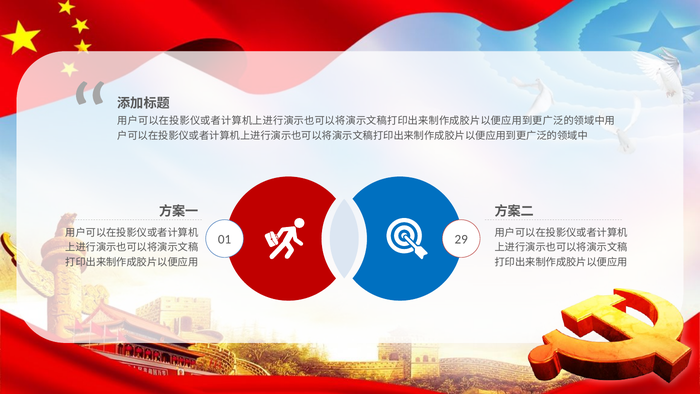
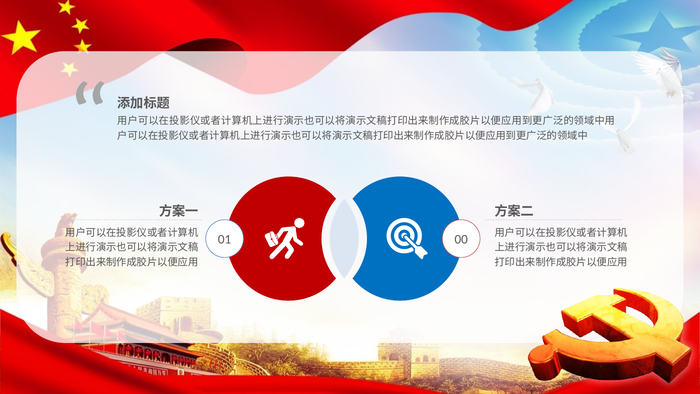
29: 29 -> 00
